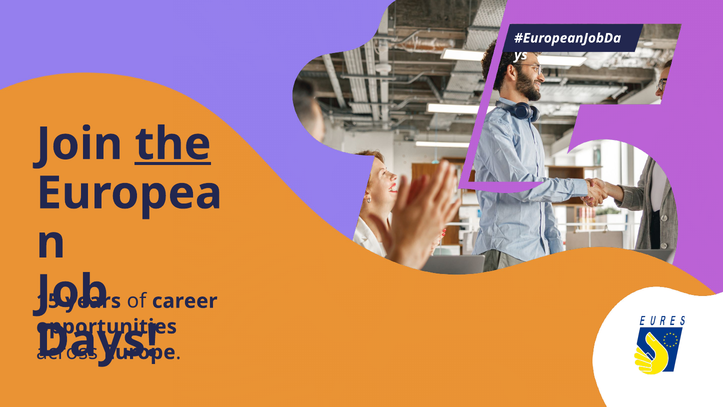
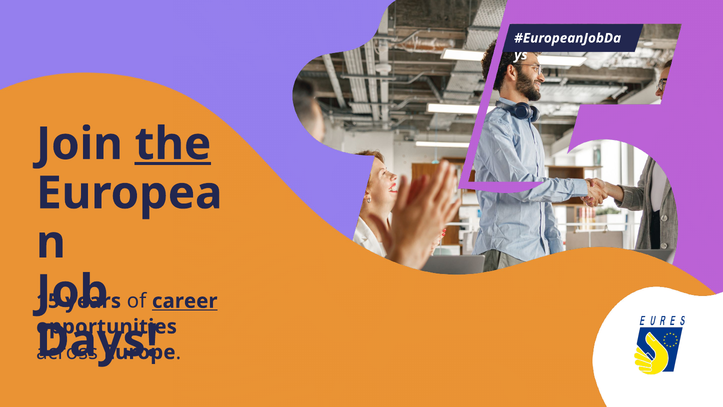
career underline: none -> present
